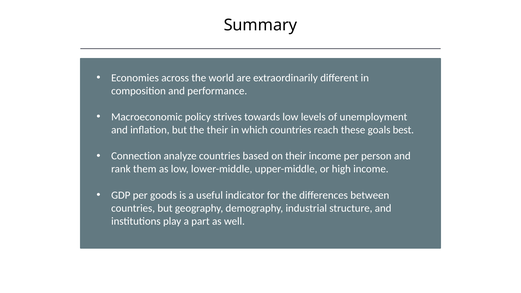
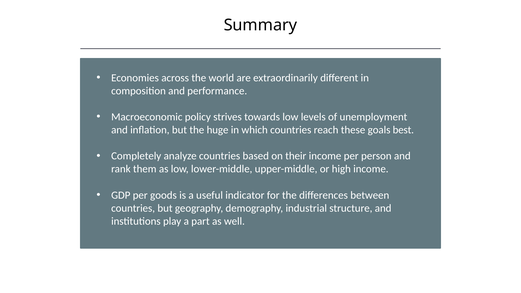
the their: their -> huge
Connection: Connection -> Completely
